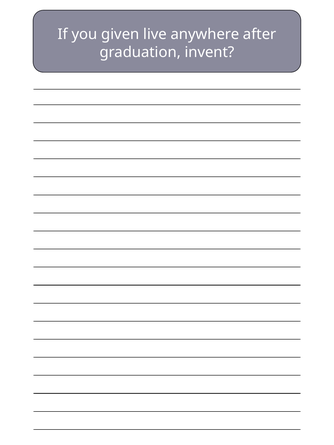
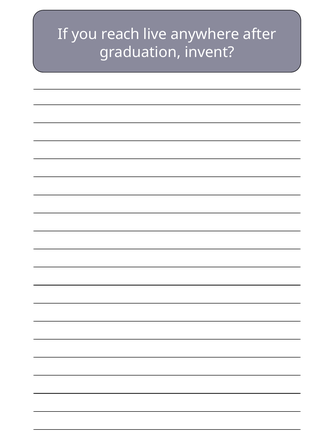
given: given -> reach
